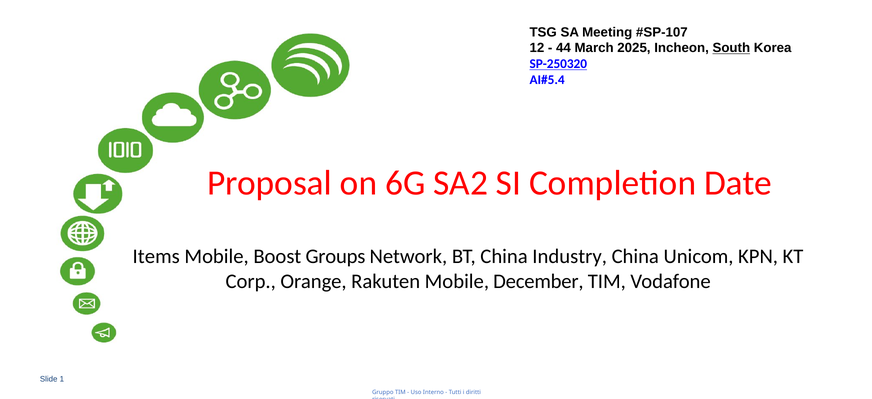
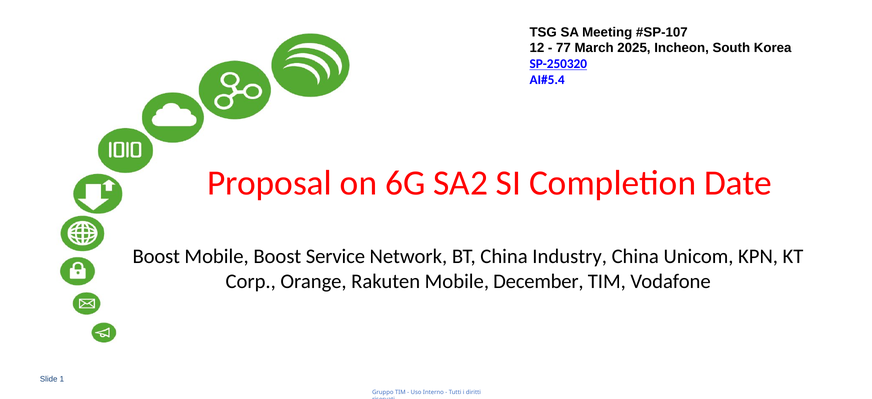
44: 44 -> 77
South underline: present -> none
Items at (156, 257): Items -> Boost
Groups: Groups -> Service
